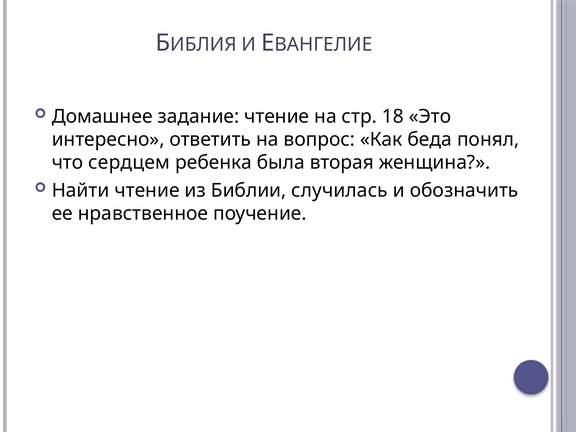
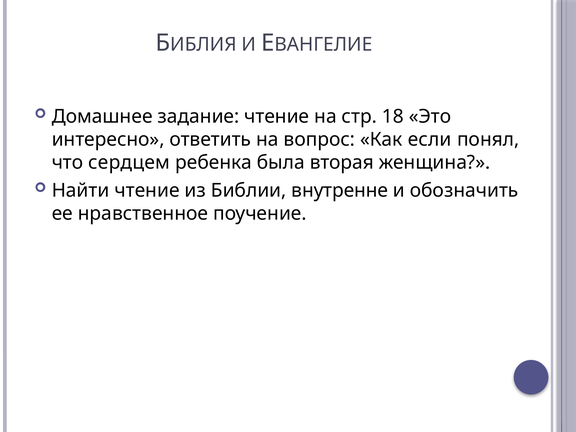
беда: беда -> если
случилась: случилась -> внутренне
